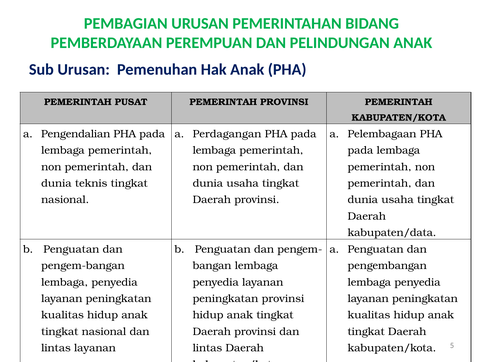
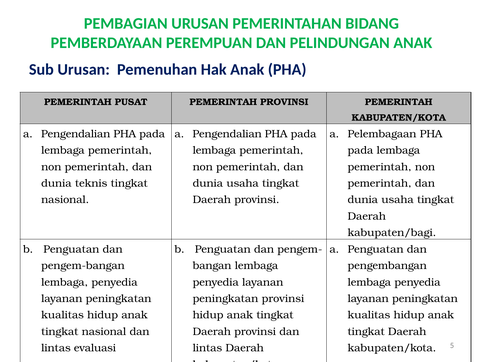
Perdagangan at (227, 134): Perdagangan -> Pengendalian
kabupaten/data: kabupaten/data -> kabupaten/bagi
lintas layanan: layanan -> evaluasi
